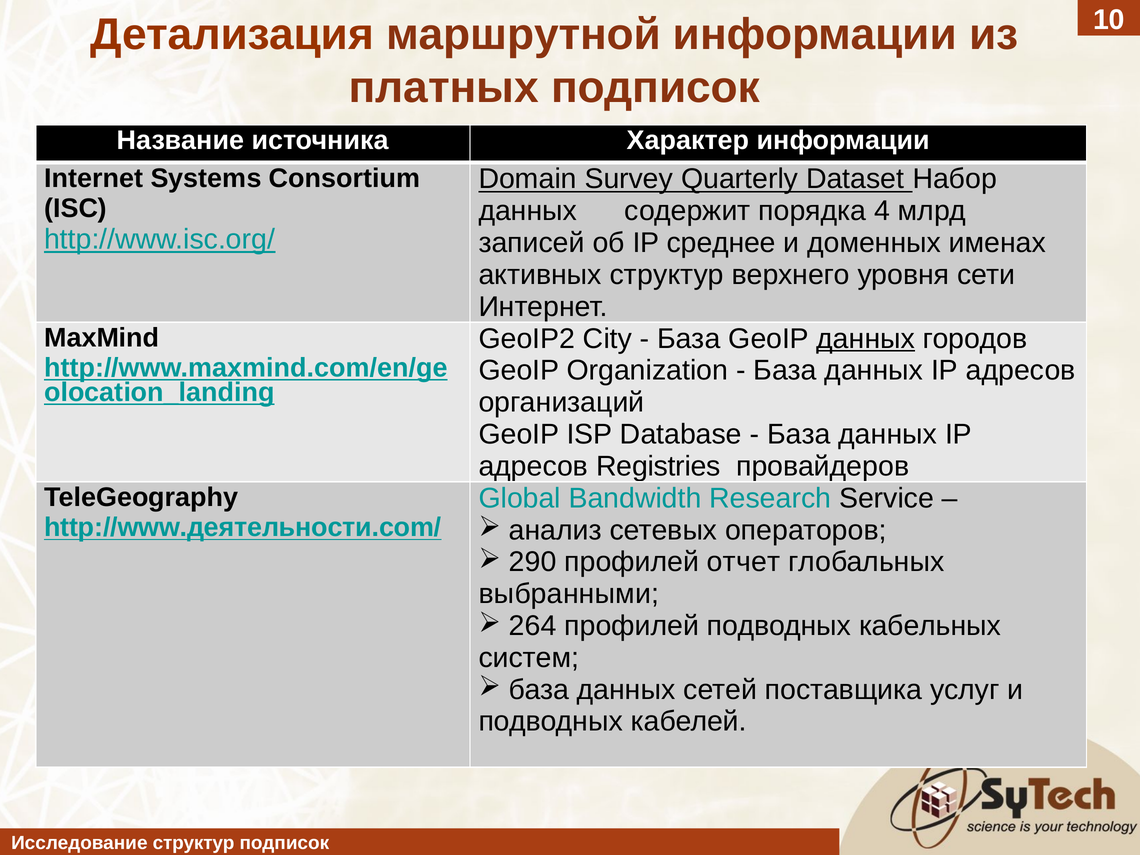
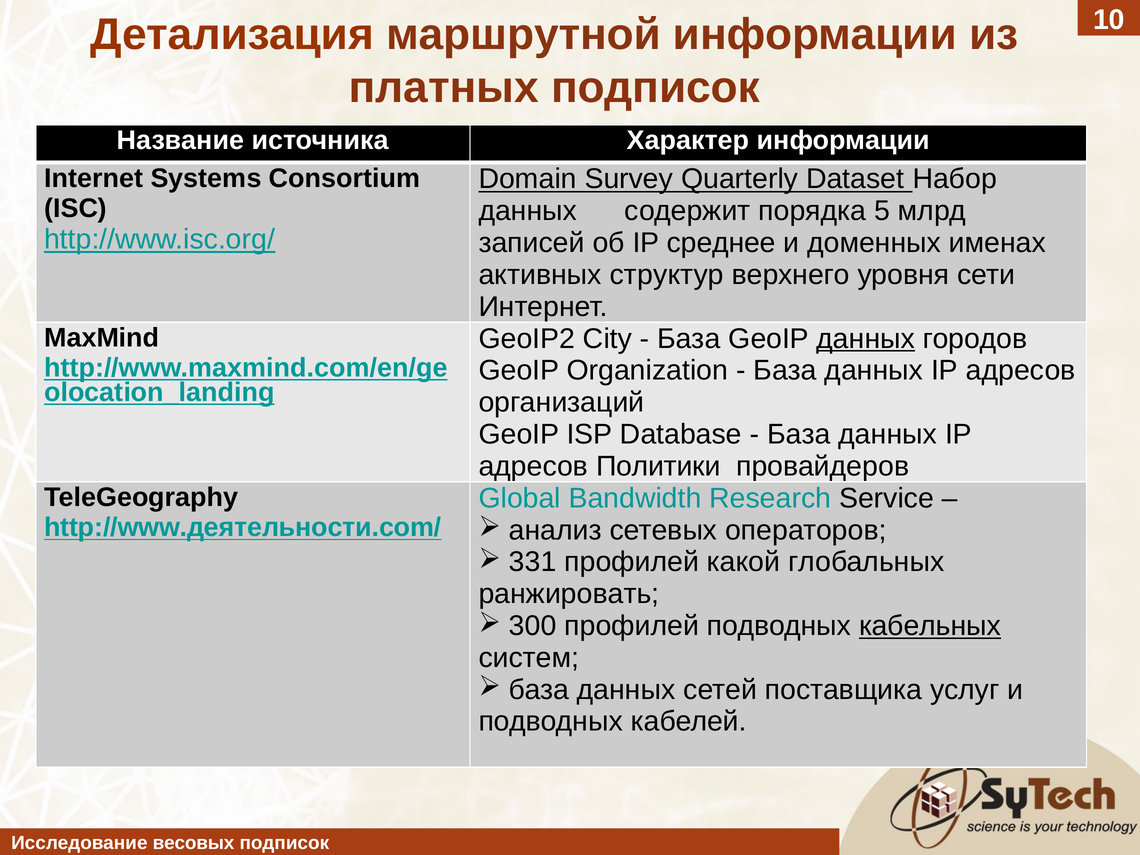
4: 4 -> 5
Registries: Registries -> Политики
290: 290 -> 331
отчет: отчет -> какой
выбранными: выбранными -> ранжировать
264: 264 -> 300
кабельных underline: none -> present
Исследование структур: структур -> весовых
